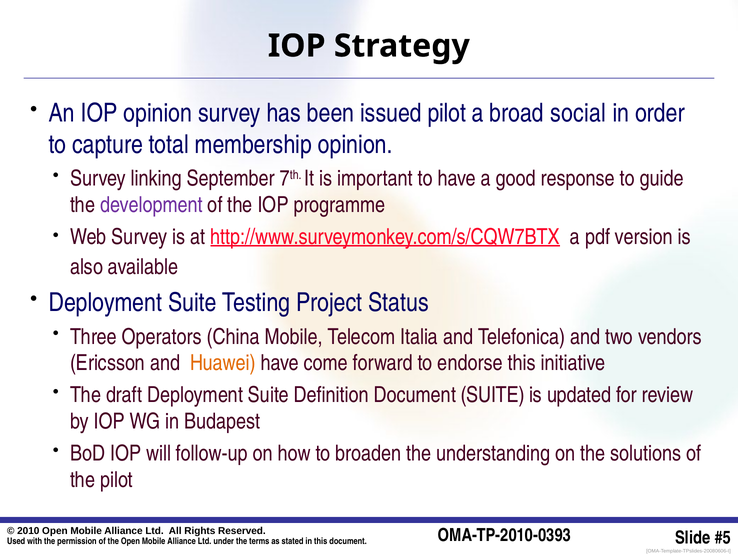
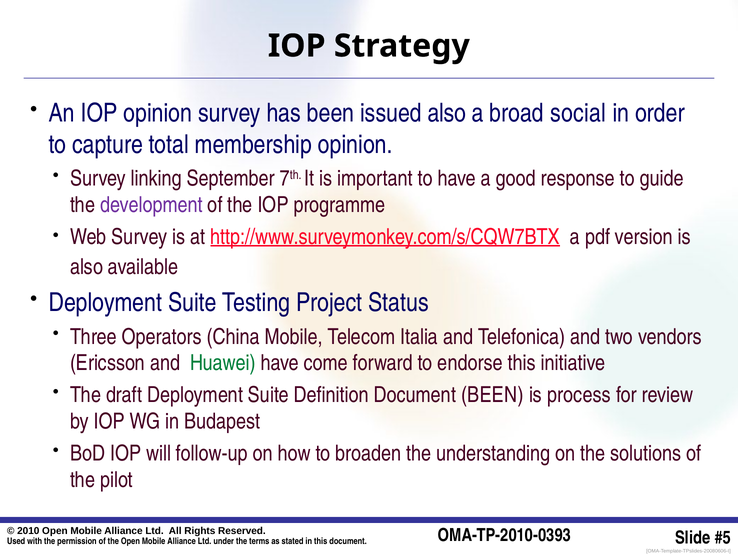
issued pilot: pilot -> also
Huawei colour: orange -> green
Document SUITE: SUITE -> BEEN
updated: updated -> process
